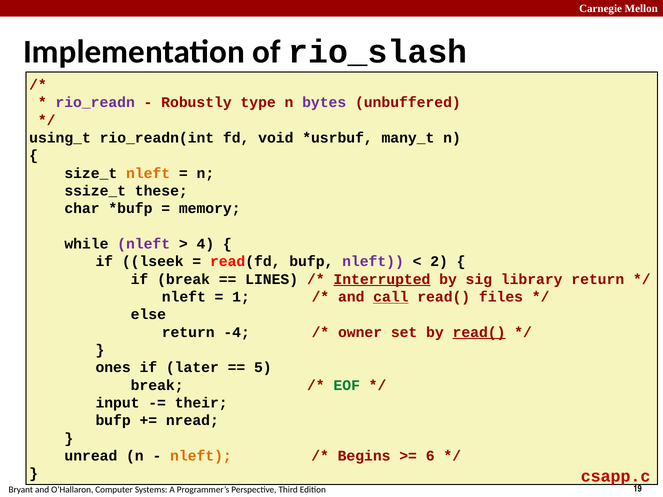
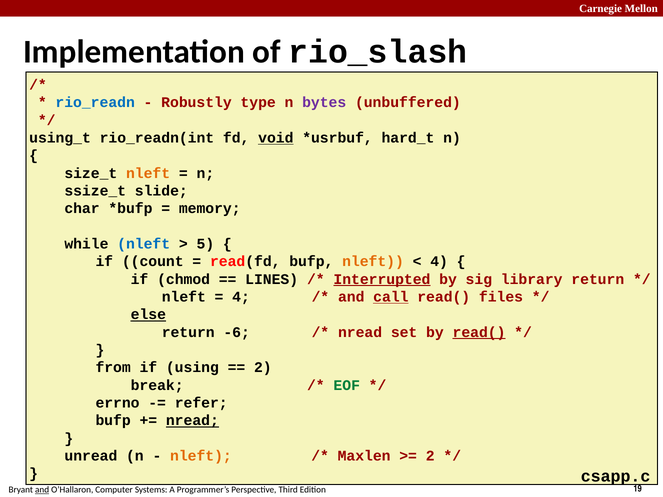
rio_readn colour: purple -> blue
void underline: none -> present
many_t: many_t -> hard_t
these: these -> slide
nleft at (144, 244) colour: purple -> blue
4: 4 -> 5
lseek: lseek -> count
nleft at (373, 262) colour: purple -> orange
2 at (439, 262): 2 -> 4
if break: break -> chmod
1 at (241, 297): 1 -> 4
else underline: none -> present
-4: -4 -> -6
owner at (360, 332): owner -> nread
ones: ones -> from
later: later -> using
5 at (263, 368): 5 -> 2
input: input -> errno
their: their -> refer
nread at (192, 421) underline: none -> present
Begins: Begins -> Maxlen
6 at (430, 456): 6 -> 2
csapp.c colour: red -> black
and at (42, 490) underline: none -> present
